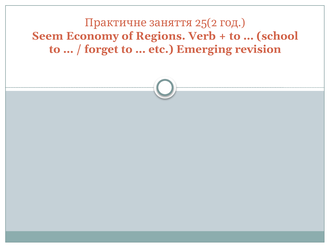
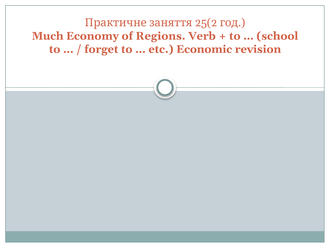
Seem: Seem -> Much
Emerging: Emerging -> Economic
